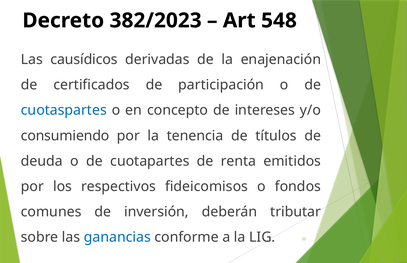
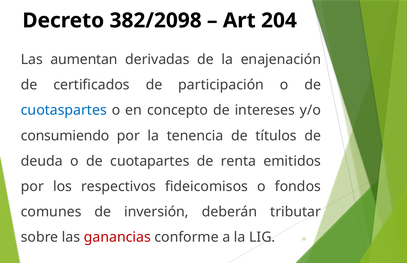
382/2023: 382/2023 -> 382/2098
548: 548 -> 204
causídicos: causídicos -> aumentan
ganancias colour: blue -> red
